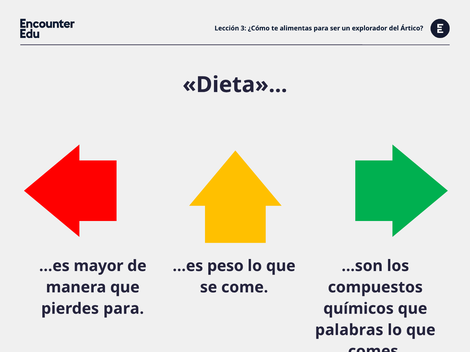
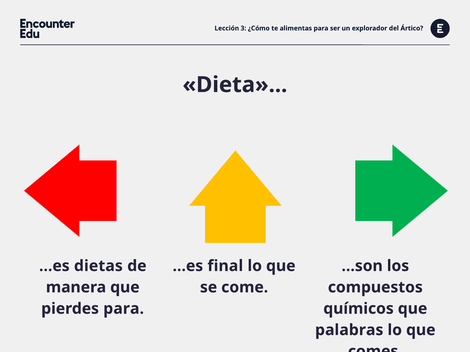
mayor: mayor -> dietas
peso: peso -> final
